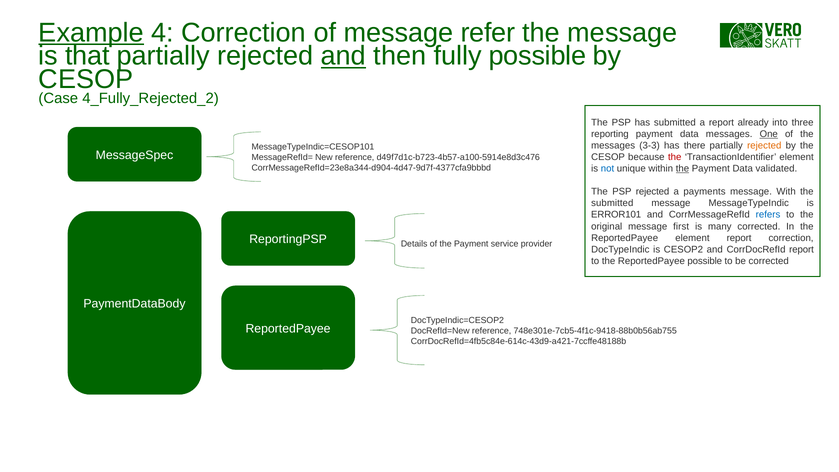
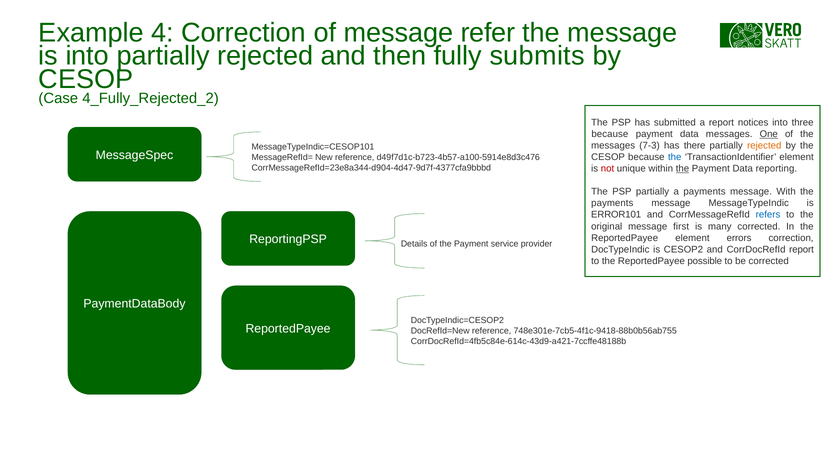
Example underline: present -> none
is that: that -> into
and at (343, 56) underline: present -> none
fully possible: possible -> submits
already: already -> notices
reporting at (610, 134): reporting -> because
3-3: 3-3 -> 7-3
the at (675, 157) colour: red -> blue
not colour: blue -> red
validated: validated -> reporting
PSP rejected: rejected -> partially
submitted at (612, 203): submitted -> payments
element report: report -> errors
